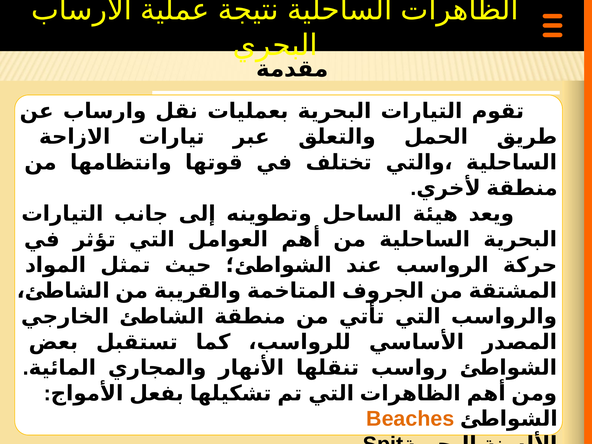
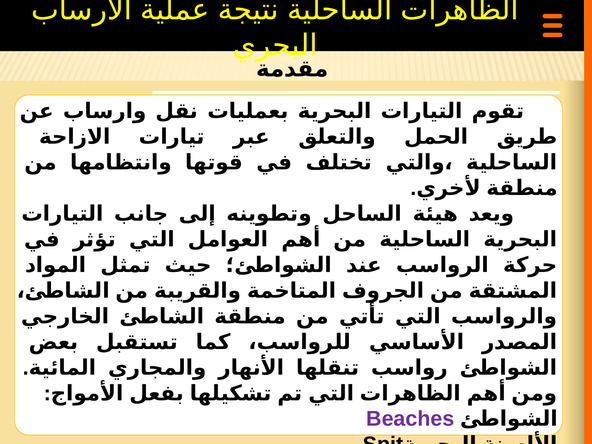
Beaches colour: orange -> purple
